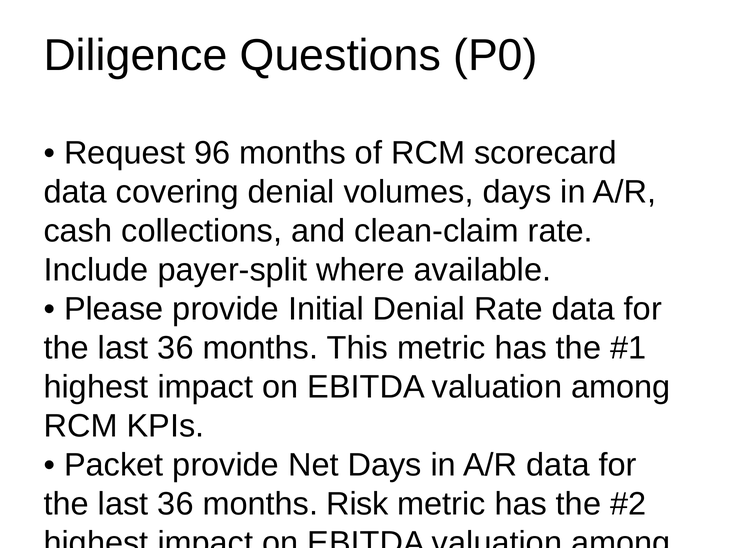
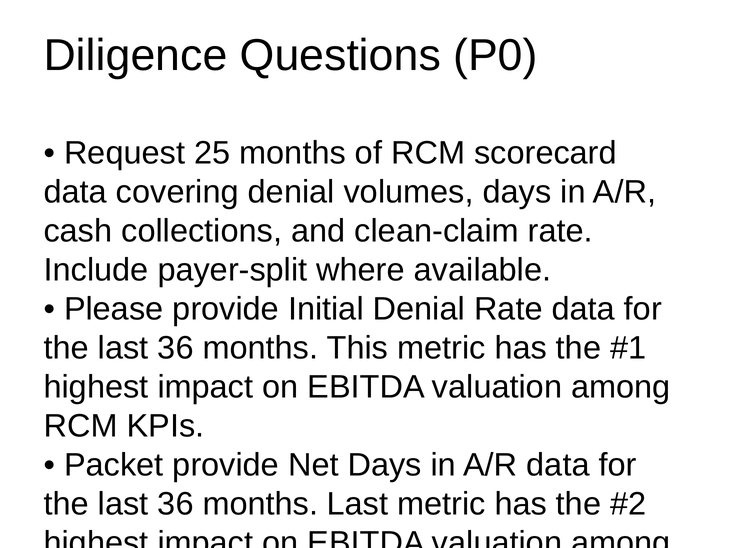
96: 96 -> 25
months Risk: Risk -> Last
